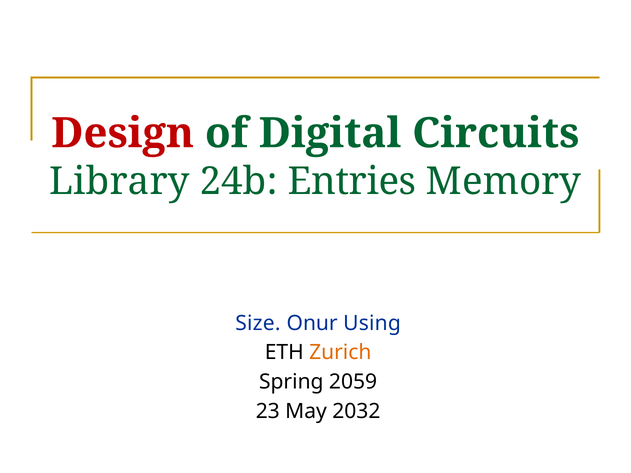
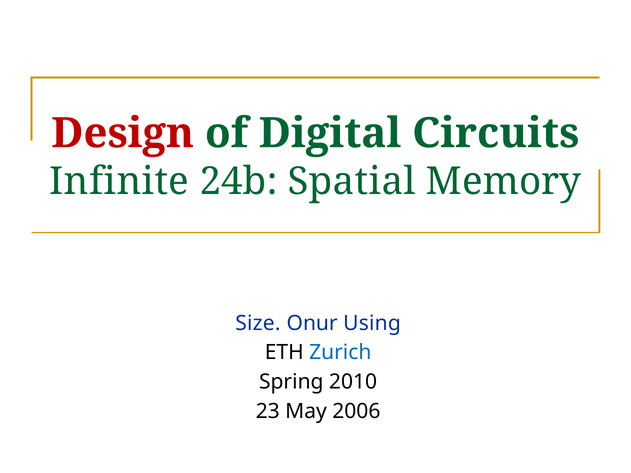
Library: Library -> Infinite
Entries: Entries -> Spatial
Zurich colour: orange -> blue
2059: 2059 -> 2010
2032: 2032 -> 2006
